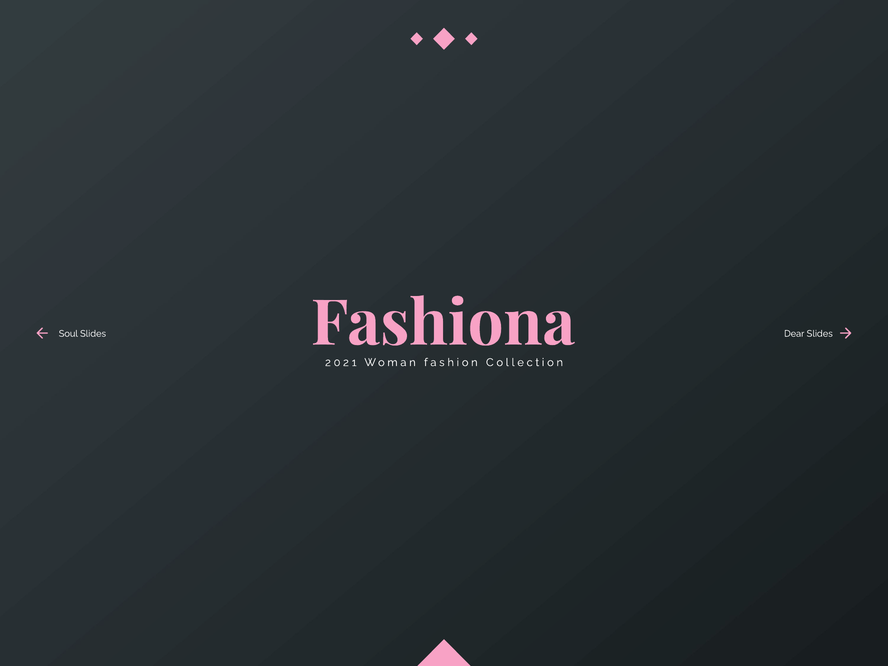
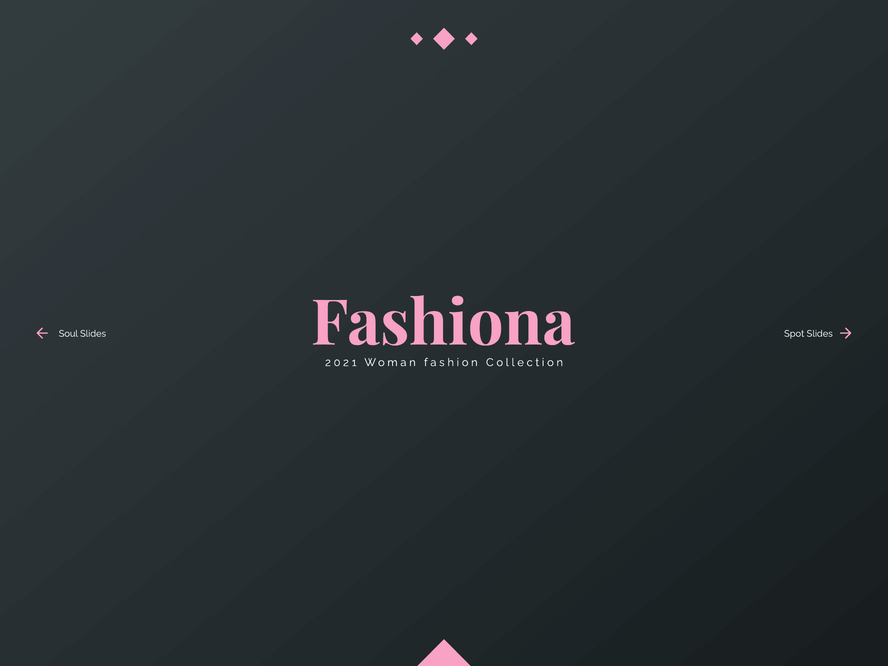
Dear: Dear -> Spot
